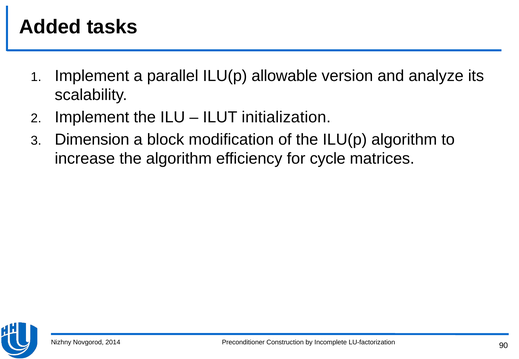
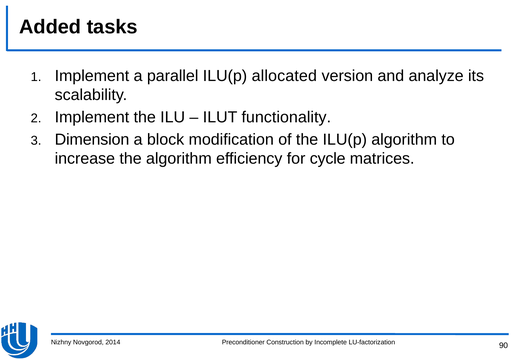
allowable: allowable -> allocated
initialization: initialization -> functionality
